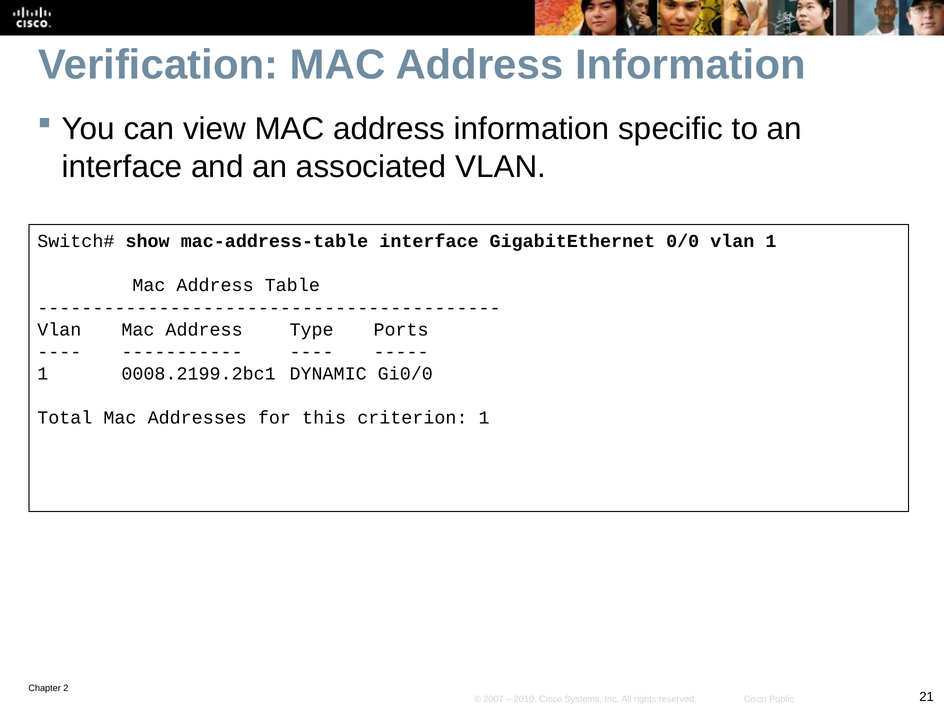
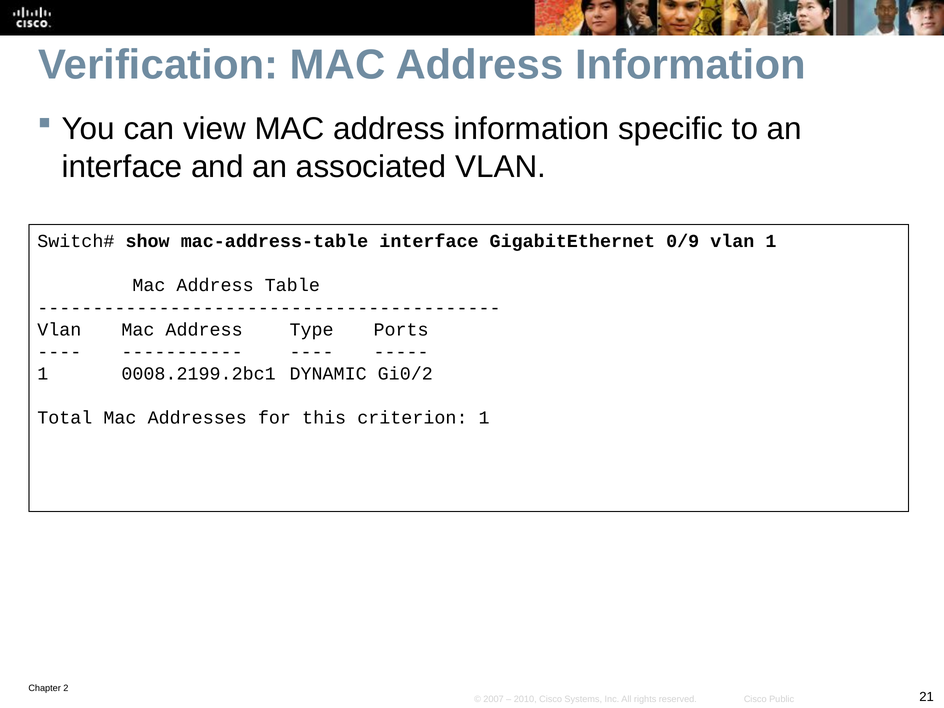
0/0: 0/0 -> 0/9
Gi0/0: Gi0/0 -> Gi0/2
